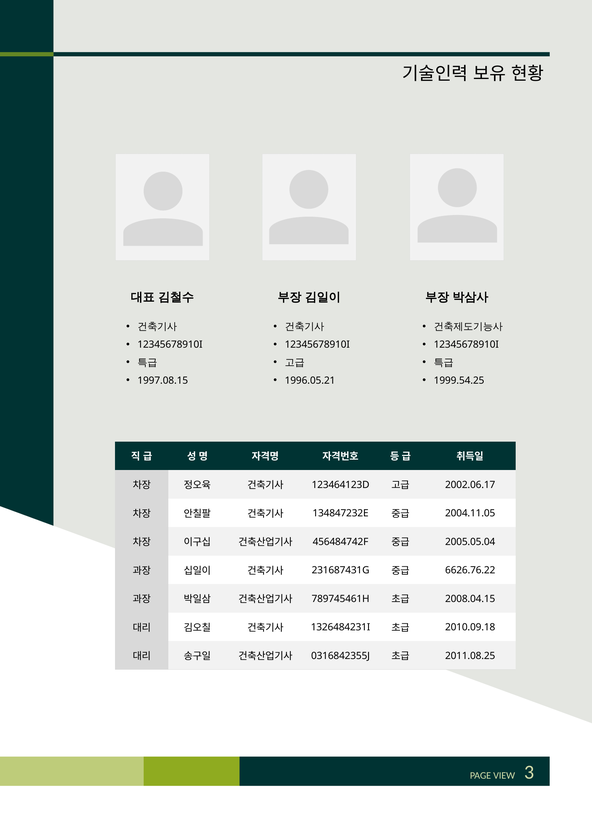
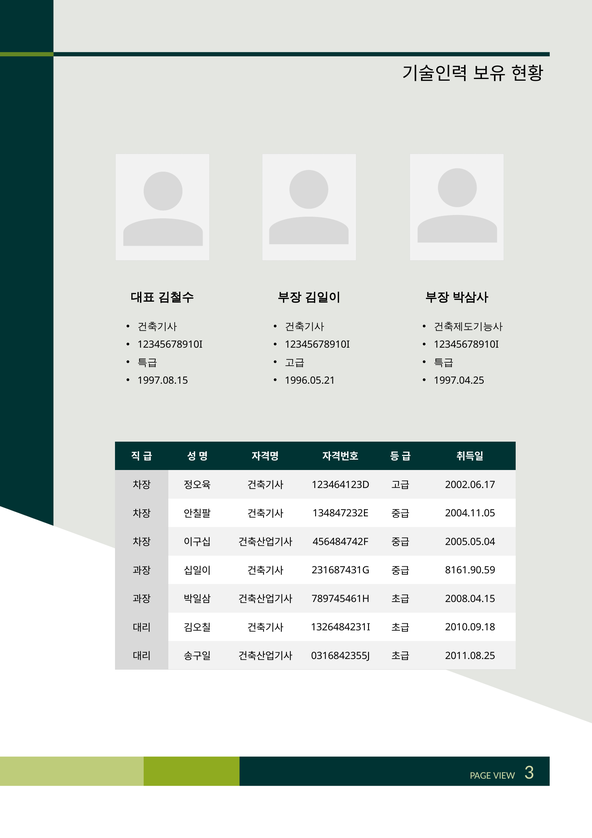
1999.54.25: 1999.54.25 -> 1997.04.25
6626.76.22: 6626.76.22 -> 8161.90.59
